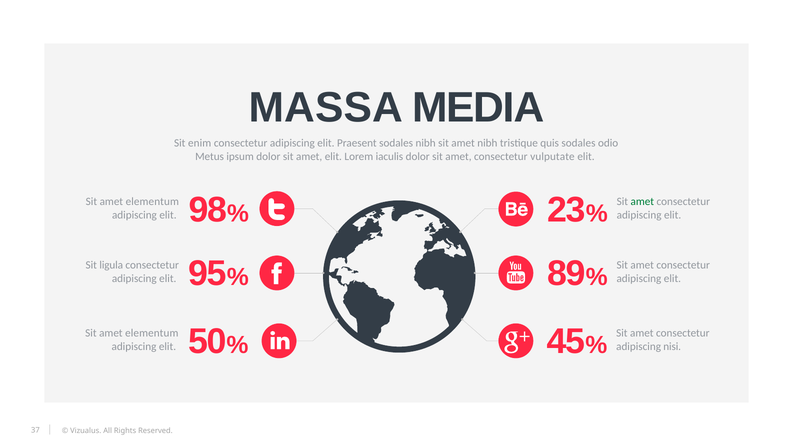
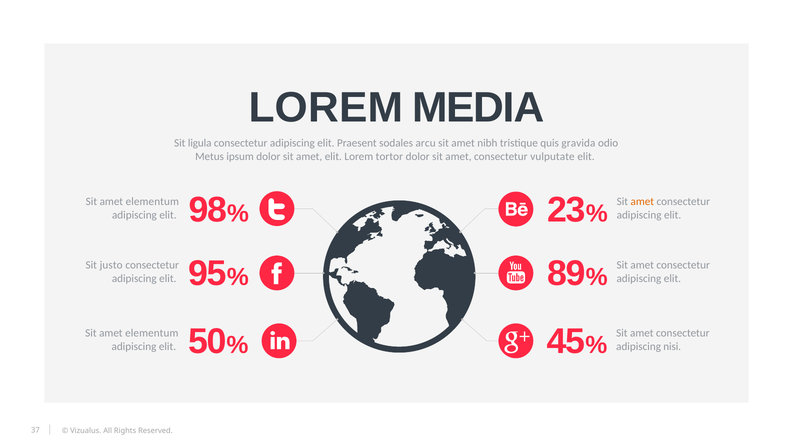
MASSA at (326, 108): MASSA -> LOREM
enim: enim -> ligula
sodales nibh: nibh -> arcu
quis sodales: sodales -> gravida
iaculis: iaculis -> tortor
amet at (642, 202) colour: green -> orange
ligula: ligula -> justo
